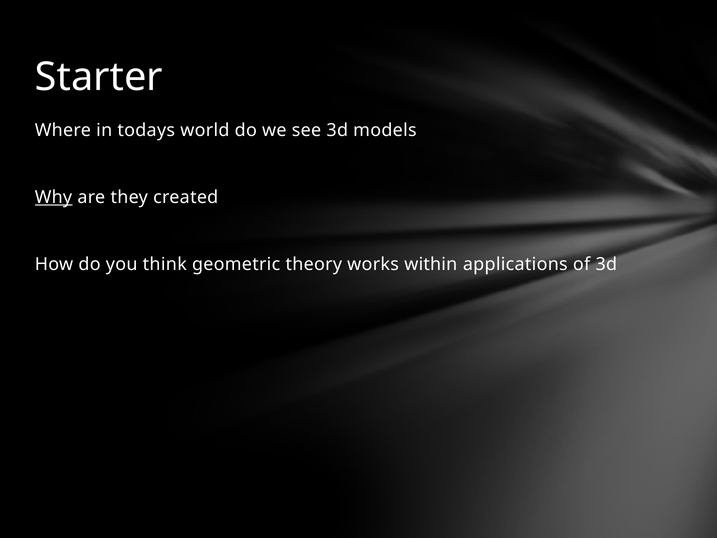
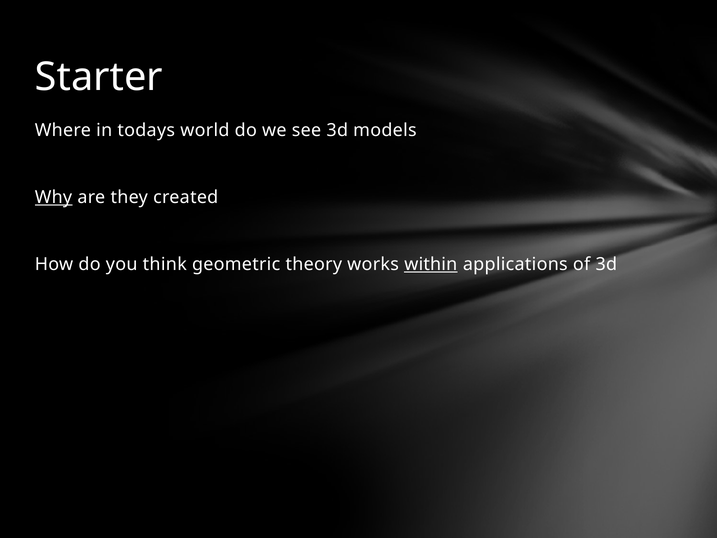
within underline: none -> present
